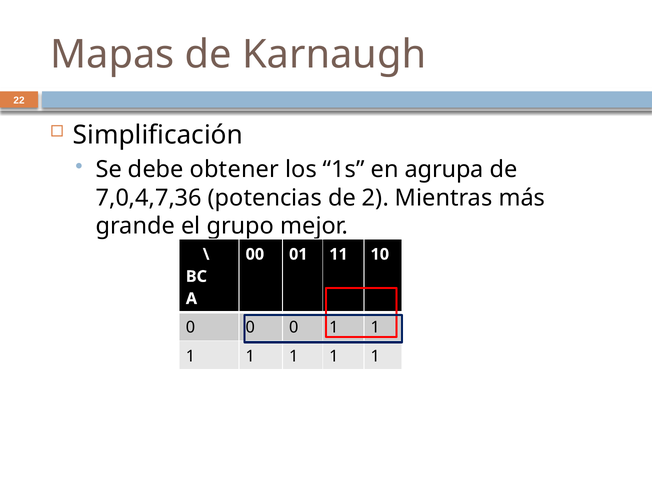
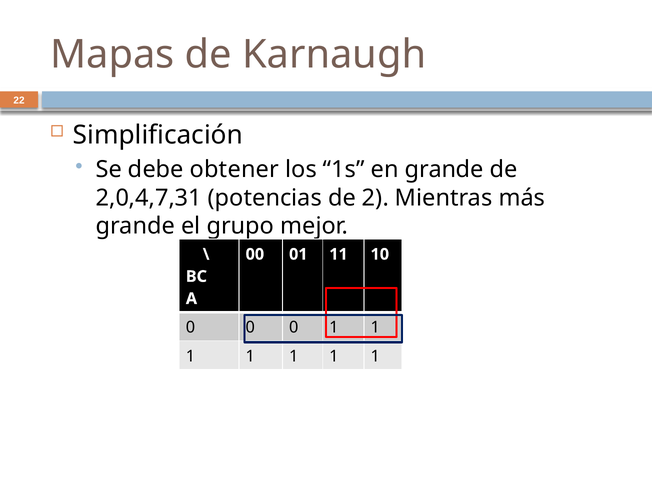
en agrupa: agrupa -> grande
7,0,4,7,36: 7,0,4,7,36 -> 2,0,4,7,31
